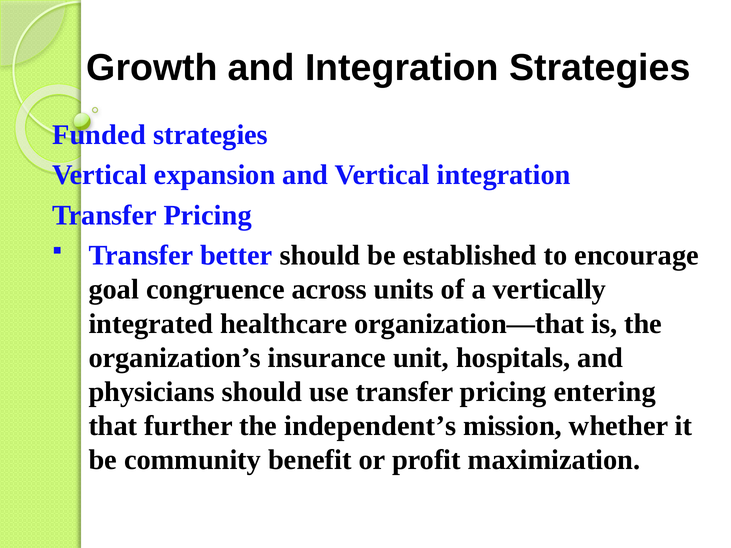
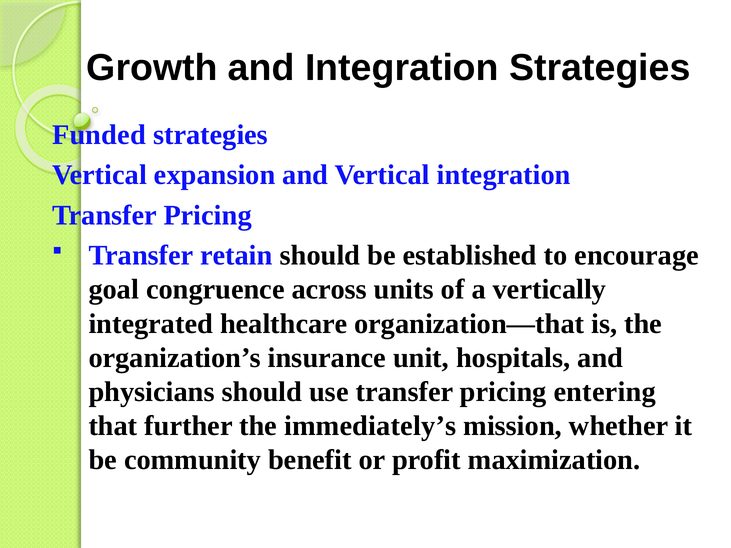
better: better -> retain
independent’s: independent’s -> immediately’s
